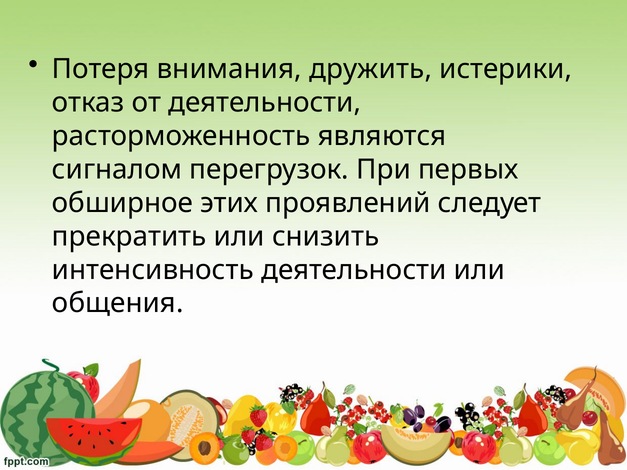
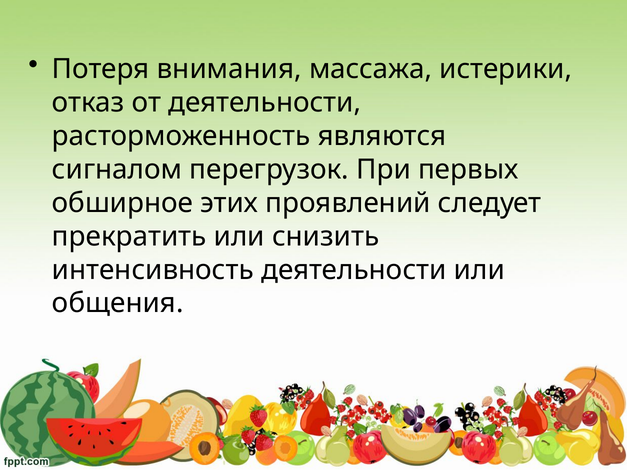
дружить: дружить -> массажа
